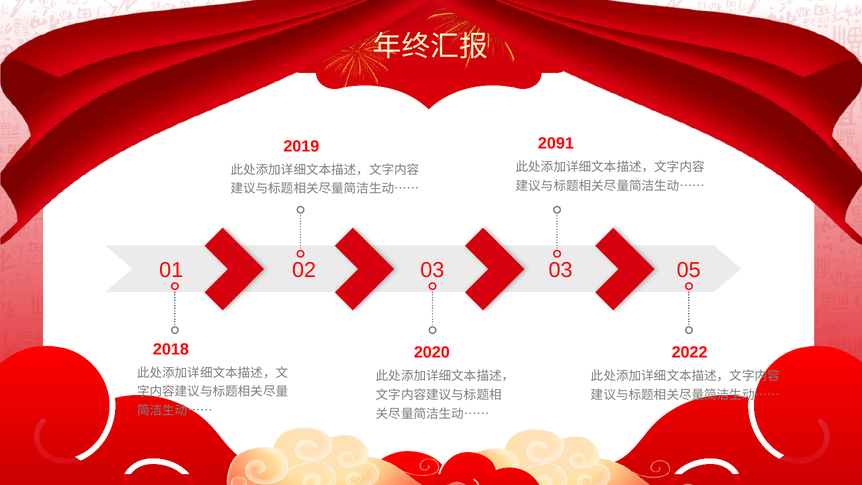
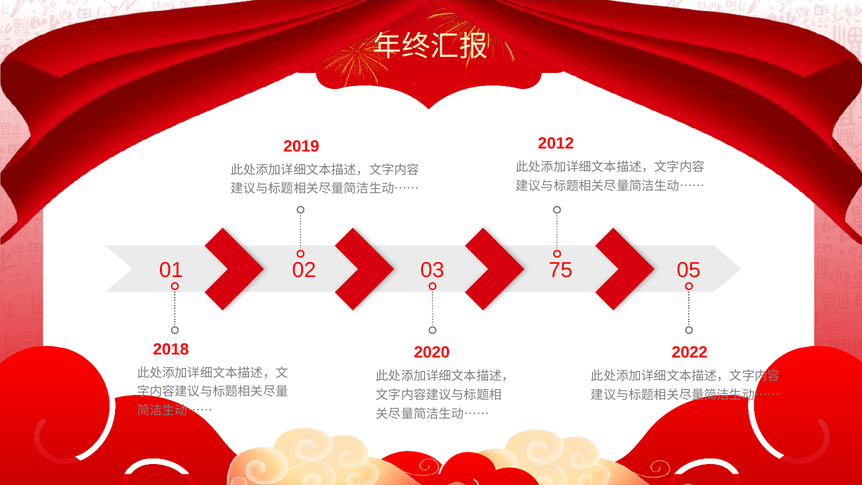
2091: 2091 -> 2012
03 03: 03 -> 75
